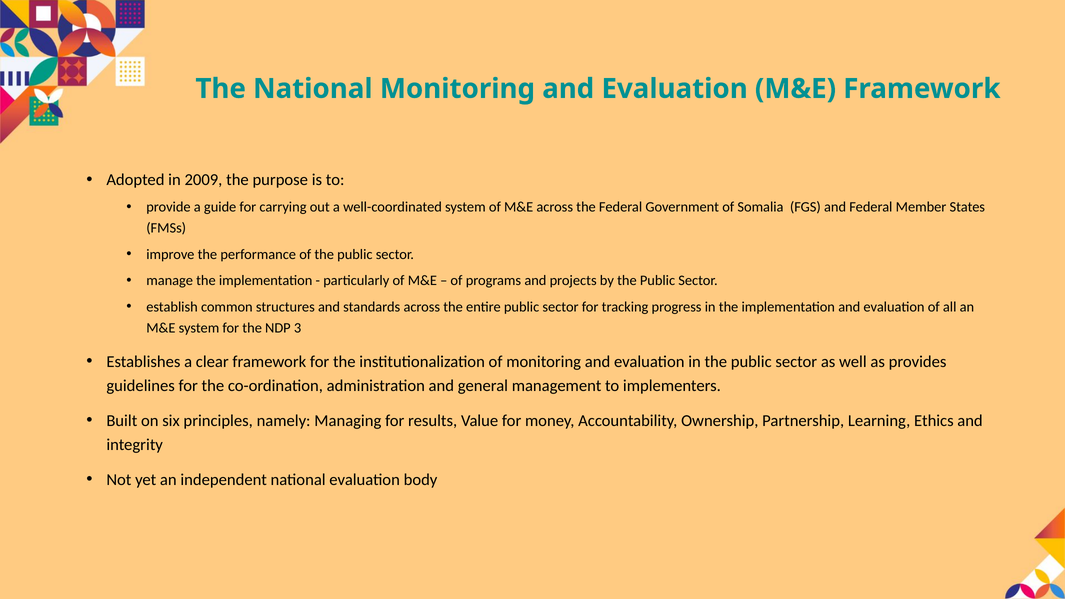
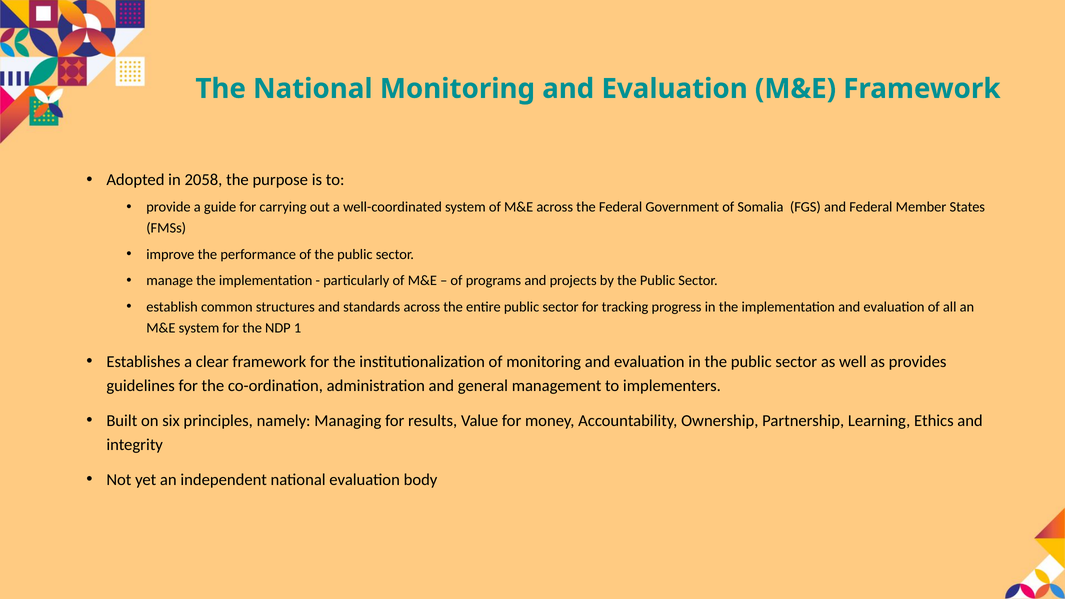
2009: 2009 -> 2058
3: 3 -> 1
